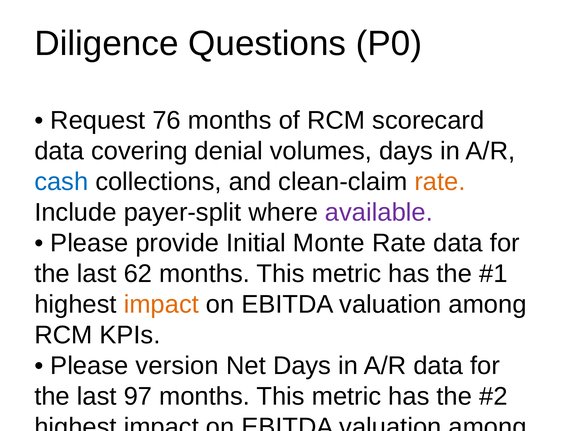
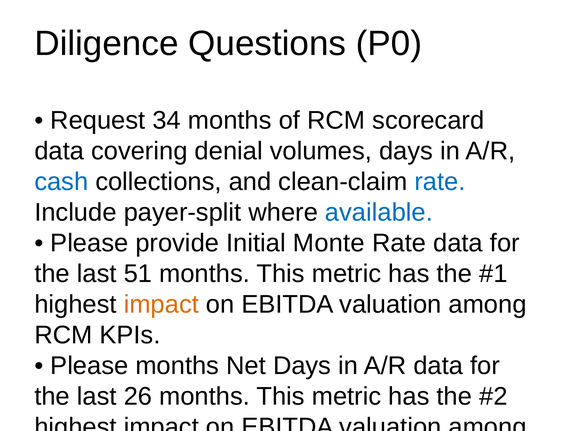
76: 76 -> 34
rate at (440, 182) colour: orange -> blue
available colour: purple -> blue
62: 62 -> 51
Please version: version -> months
97: 97 -> 26
